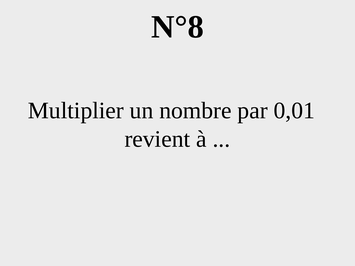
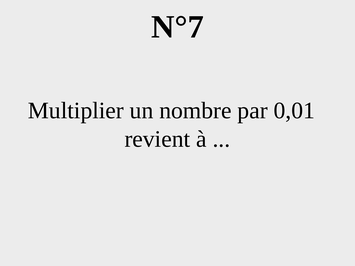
N°8: N°8 -> N°7
